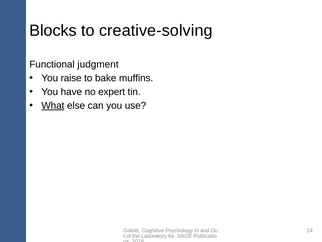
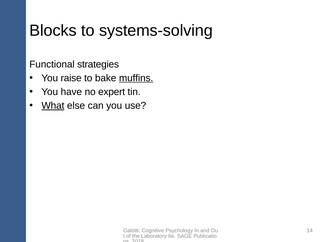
creative-solving: creative-solving -> systems-solving
judgment: judgment -> strategies
muffins underline: none -> present
